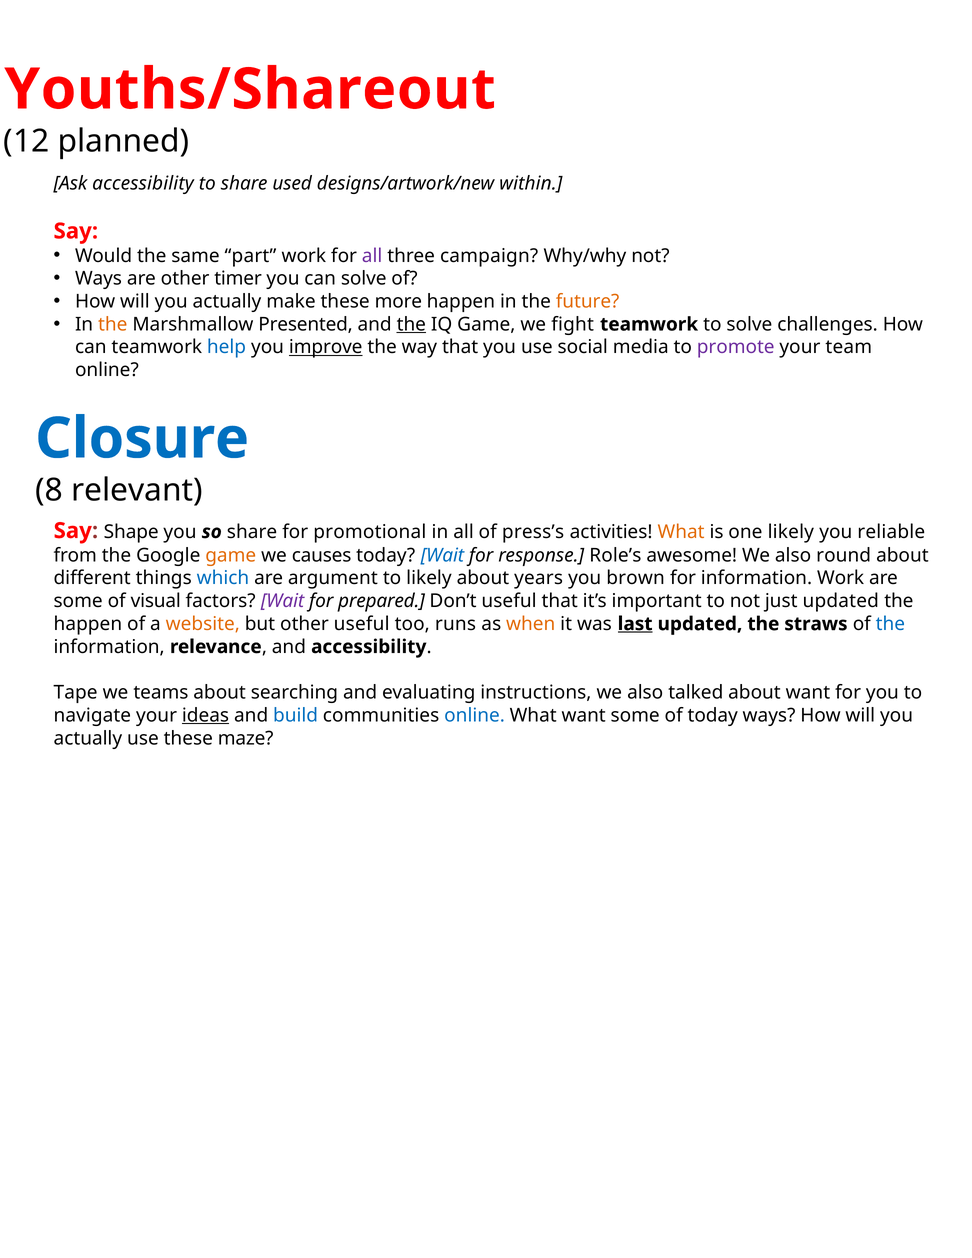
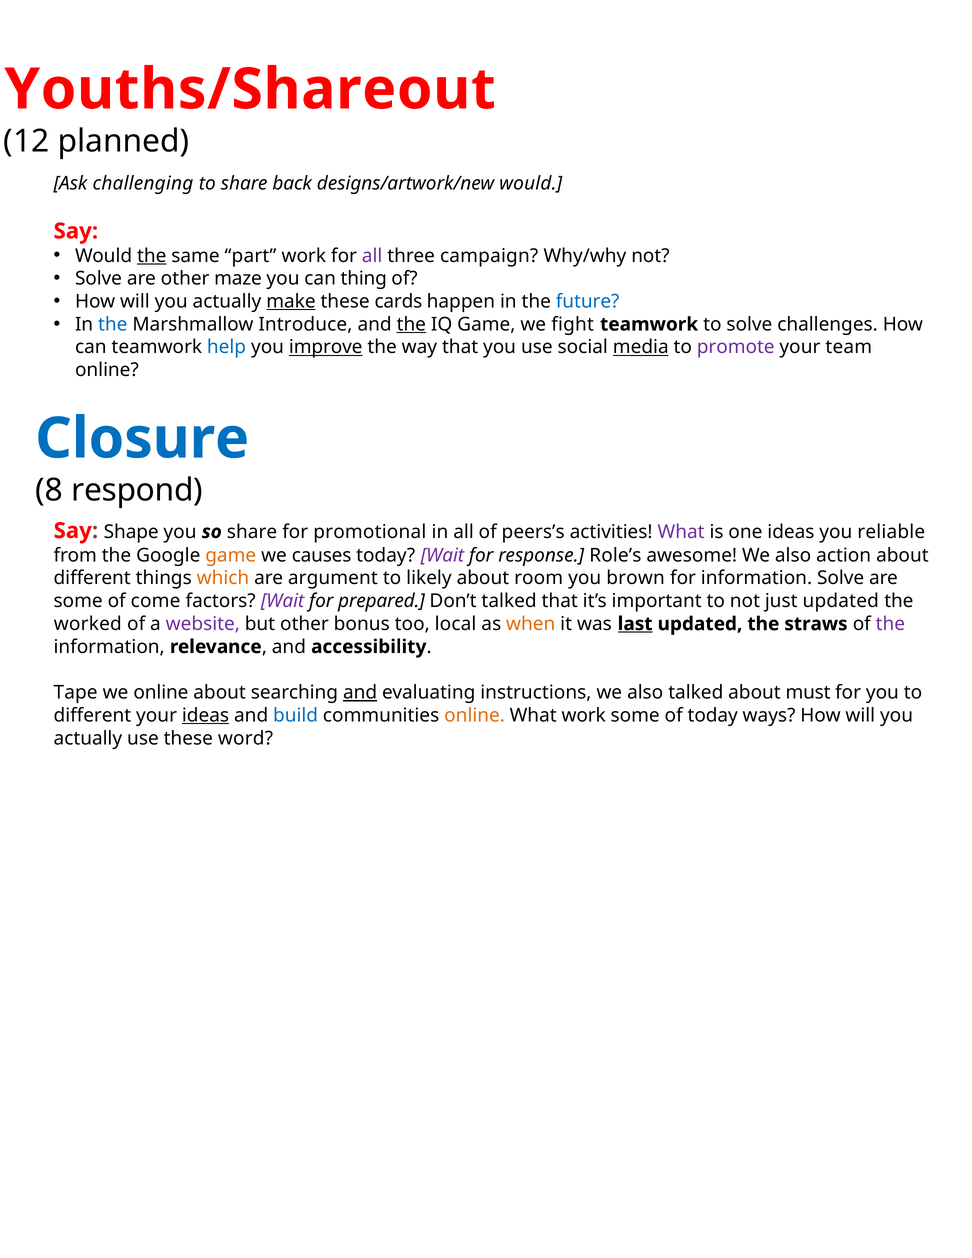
Ask accessibility: accessibility -> challenging
used: used -> back
designs/artwork/new within: within -> would
the at (152, 256) underline: none -> present
Ways at (98, 279): Ways -> Solve
timer: timer -> maze
can solve: solve -> thing
make underline: none -> present
more: more -> cards
future colour: orange -> blue
the at (113, 324) colour: orange -> blue
Presented: Presented -> Introduce
media underline: none -> present
relevant: relevant -> respond
press’s: press’s -> peers’s
What at (681, 532) colour: orange -> purple
one likely: likely -> ideas
Wait at (442, 555) colour: blue -> purple
round: round -> action
which colour: blue -> orange
years: years -> room
information Work: Work -> Solve
visual: visual -> come
Don’t useful: useful -> talked
happen at (88, 624): happen -> worked
website colour: orange -> purple
other useful: useful -> bonus
runs: runs -> local
the at (890, 624) colour: blue -> purple
we teams: teams -> online
and at (360, 692) underline: none -> present
about want: want -> must
navigate at (92, 715): navigate -> different
online at (475, 715) colour: blue -> orange
What want: want -> work
maze: maze -> word
